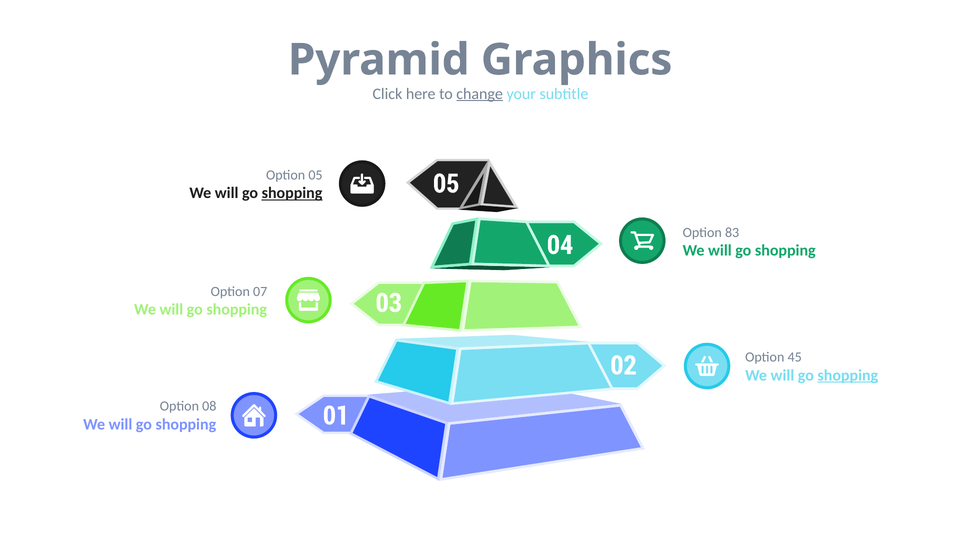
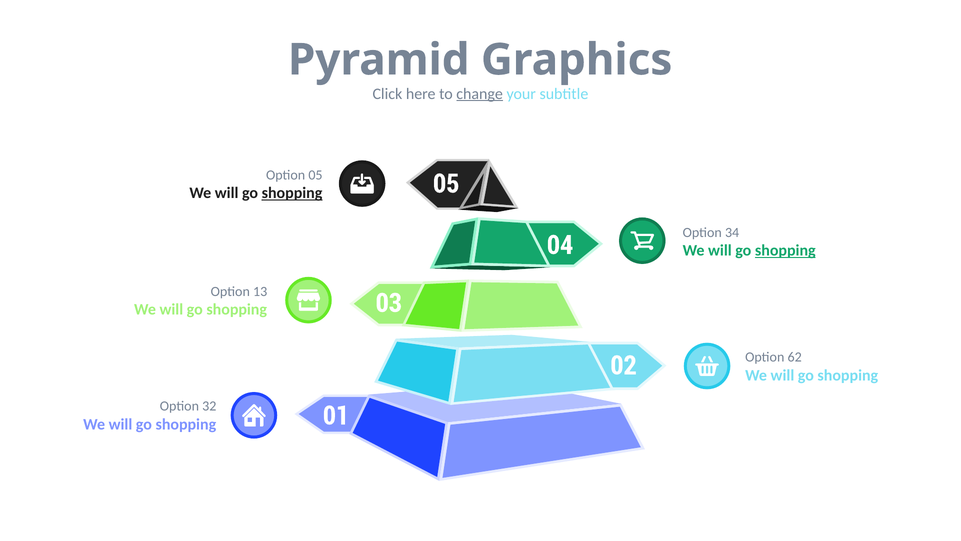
83: 83 -> 34
shopping at (785, 250) underline: none -> present
07: 07 -> 13
45: 45 -> 62
shopping at (848, 375) underline: present -> none
08: 08 -> 32
